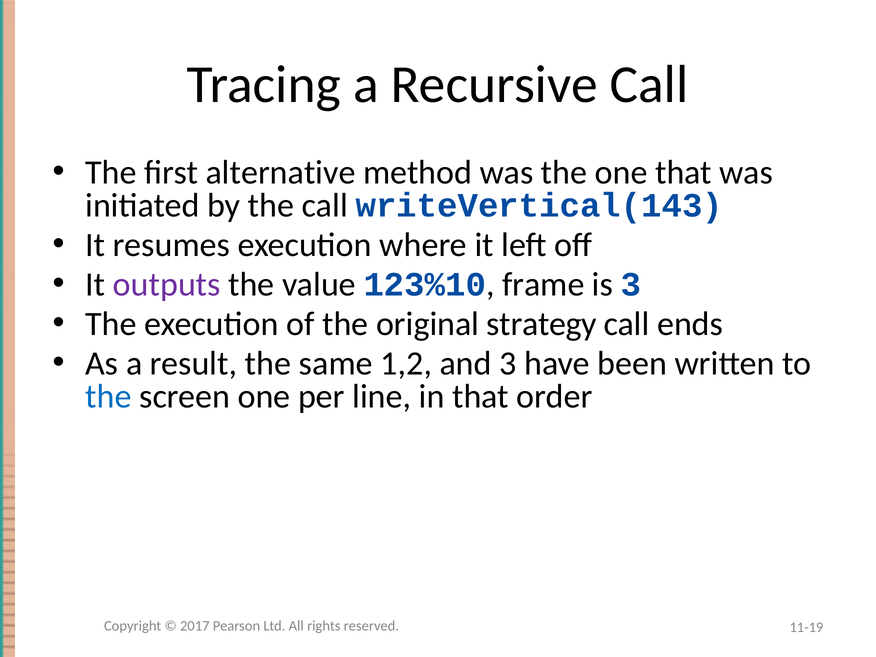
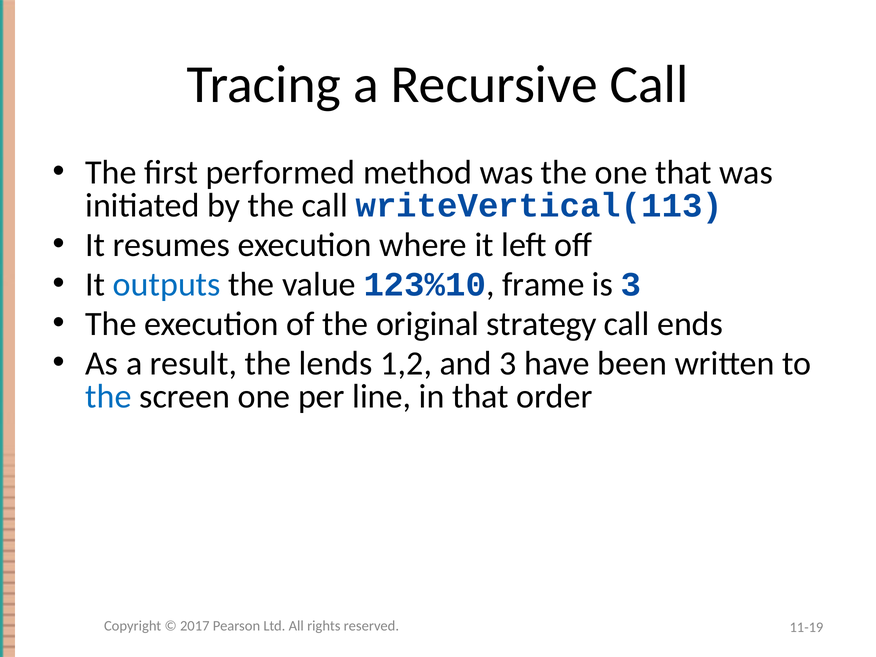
alternative: alternative -> performed
writeVertical(143: writeVertical(143 -> writeVertical(113
outputs colour: purple -> blue
same: same -> lends
